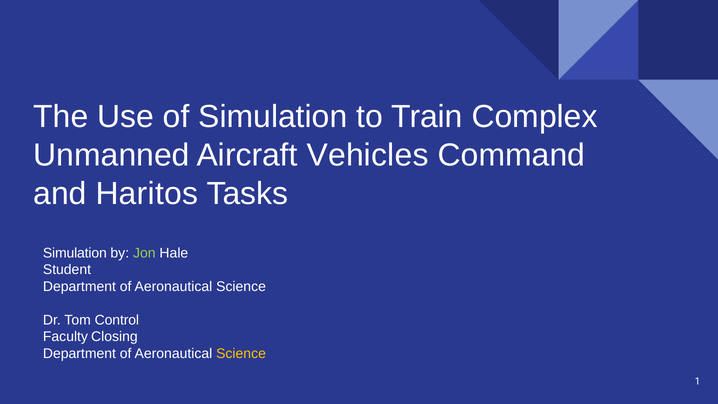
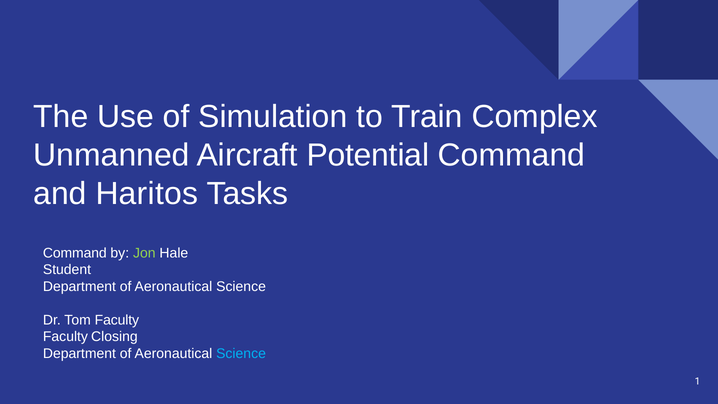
Vehicles: Vehicles -> Potential
Simulation at (75, 253): Simulation -> Command
Tom Control: Control -> Faculty
Science at (241, 354) colour: yellow -> light blue
